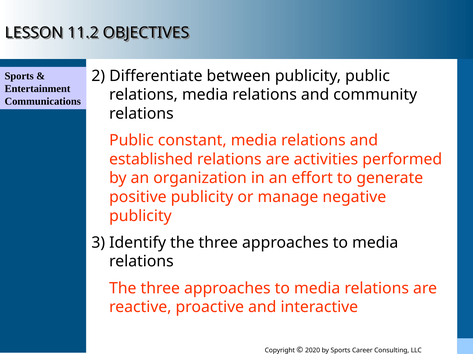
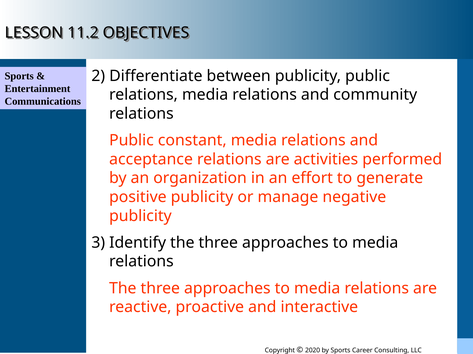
established: established -> acceptance
